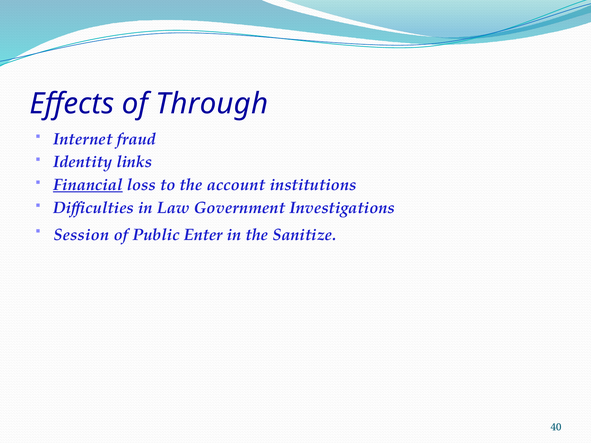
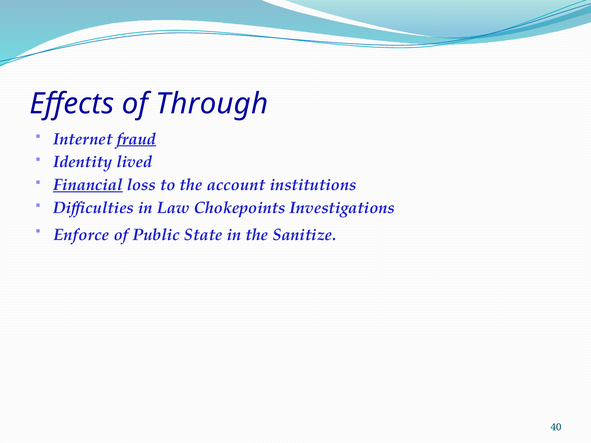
fraud underline: none -> present
links: links -> lived
Government: Government -> Chokepoints
Session: Session -> Enforce
Enter: Enter -> State
